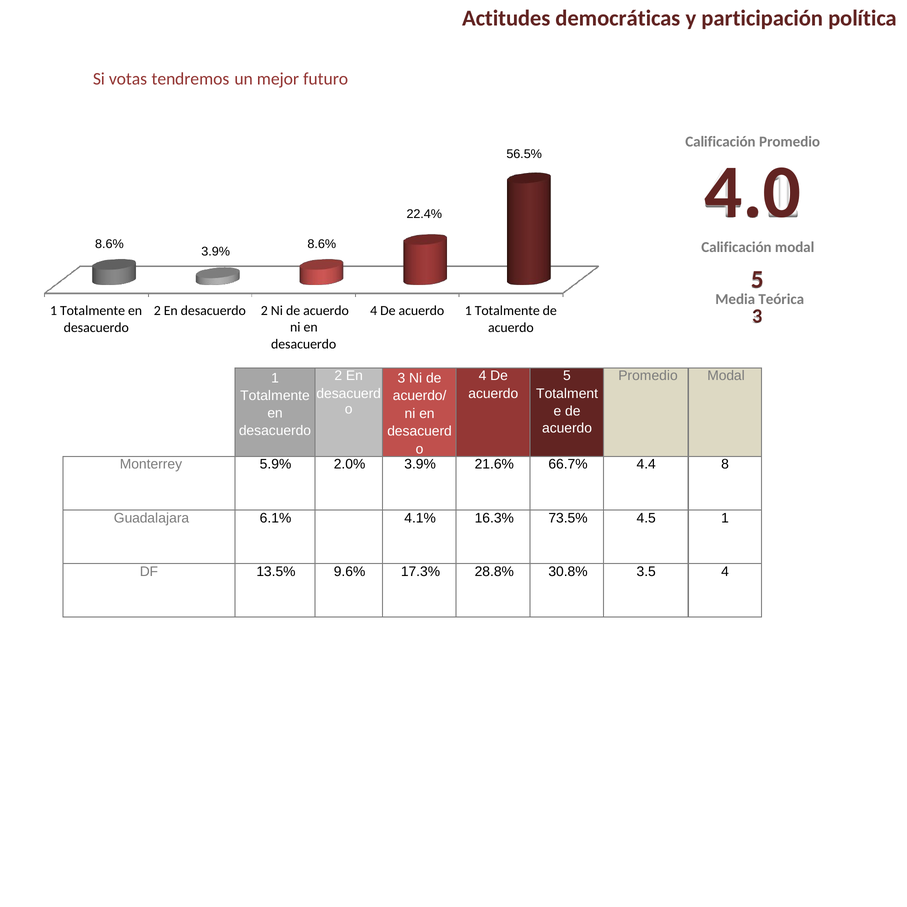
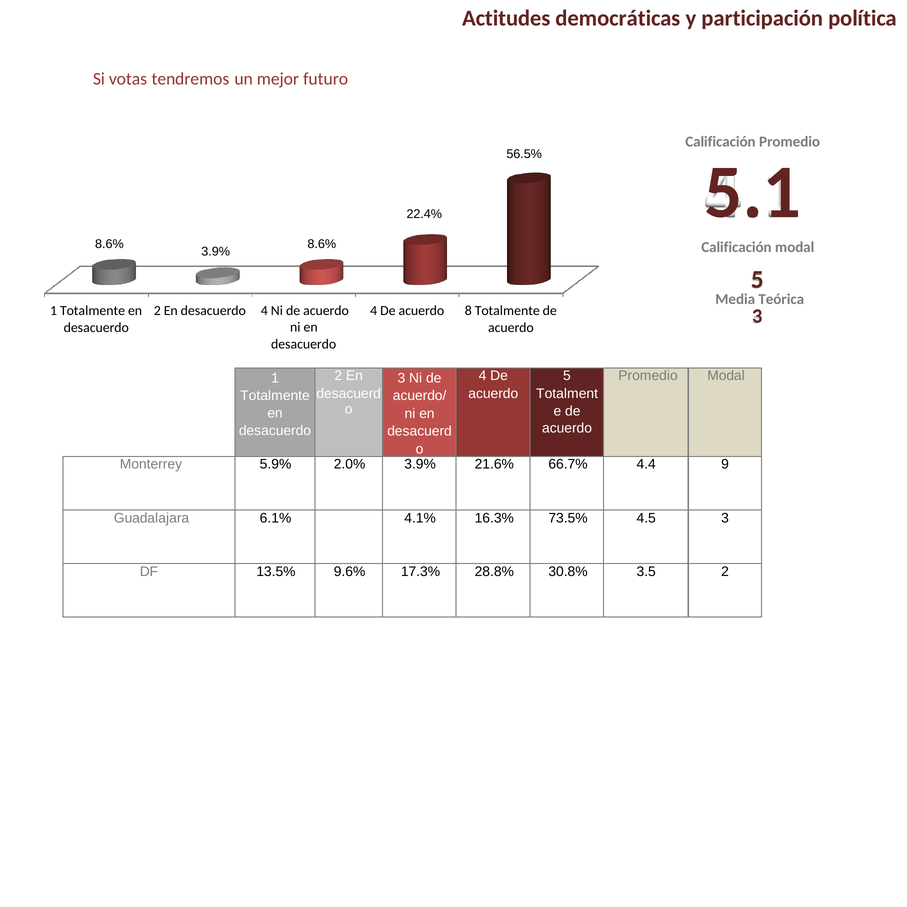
4.0: 4.0 -> 5.1
acuerdo 1: 1 -> 8
2 En desacuerdo 2: 2 -> 4
8: 8 -> 9
4.5 1: 1 -> 3
3.5 4: 4 -> 2
